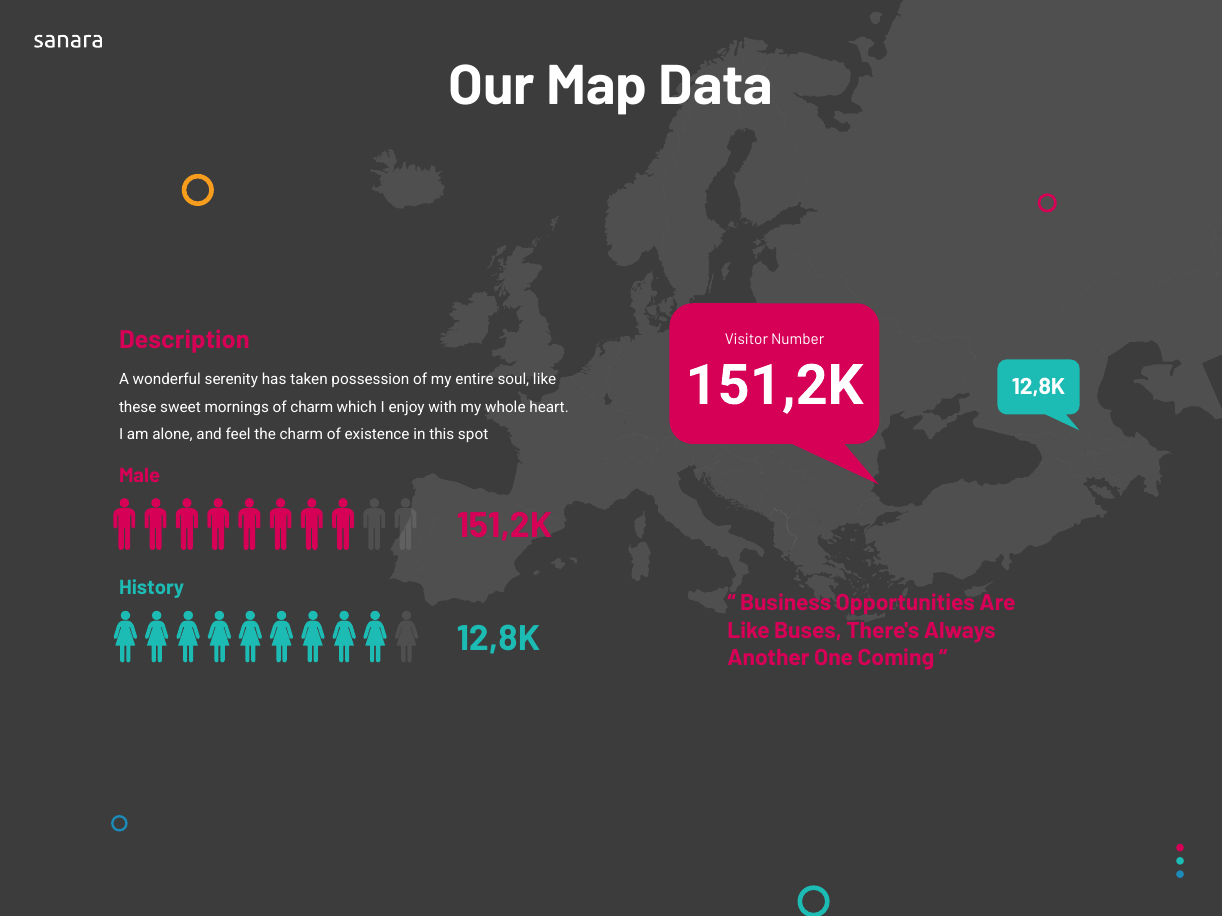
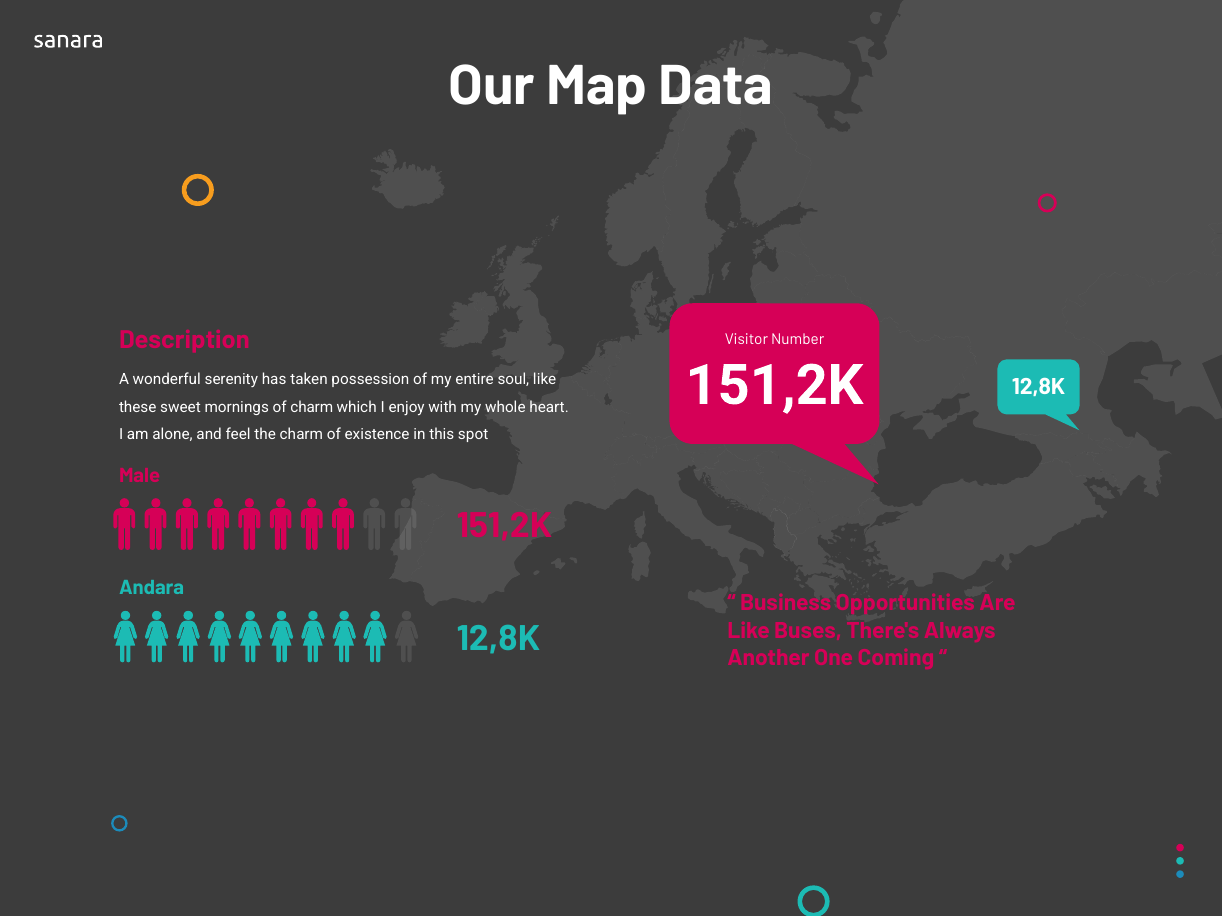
History: History -> Andara
